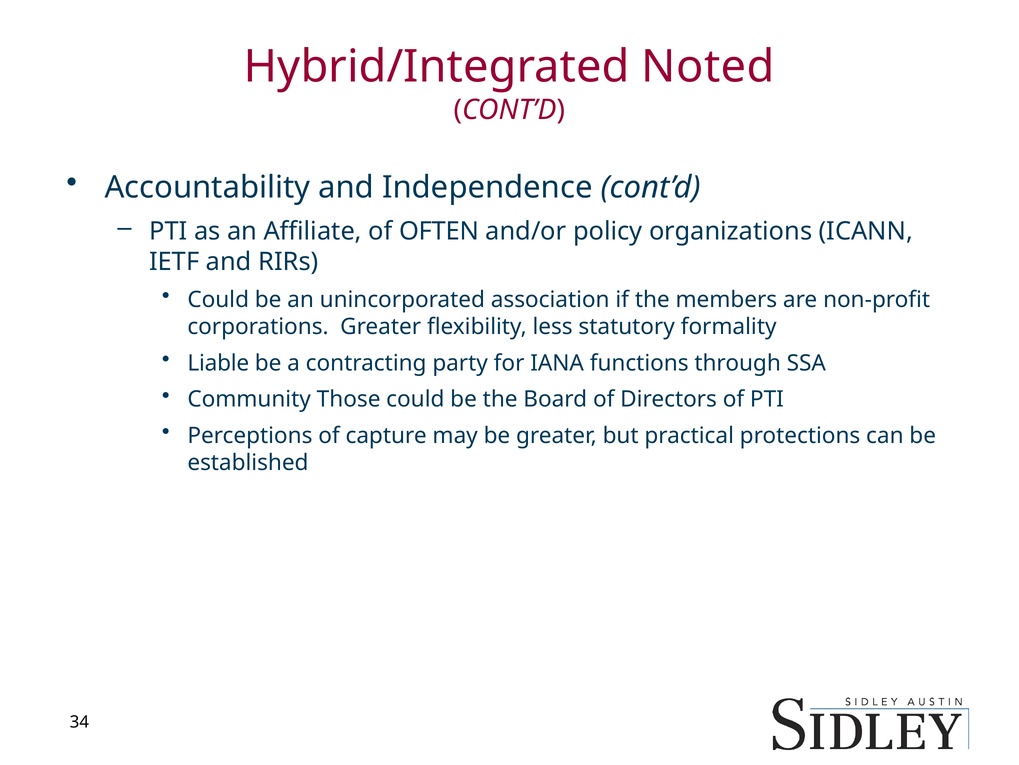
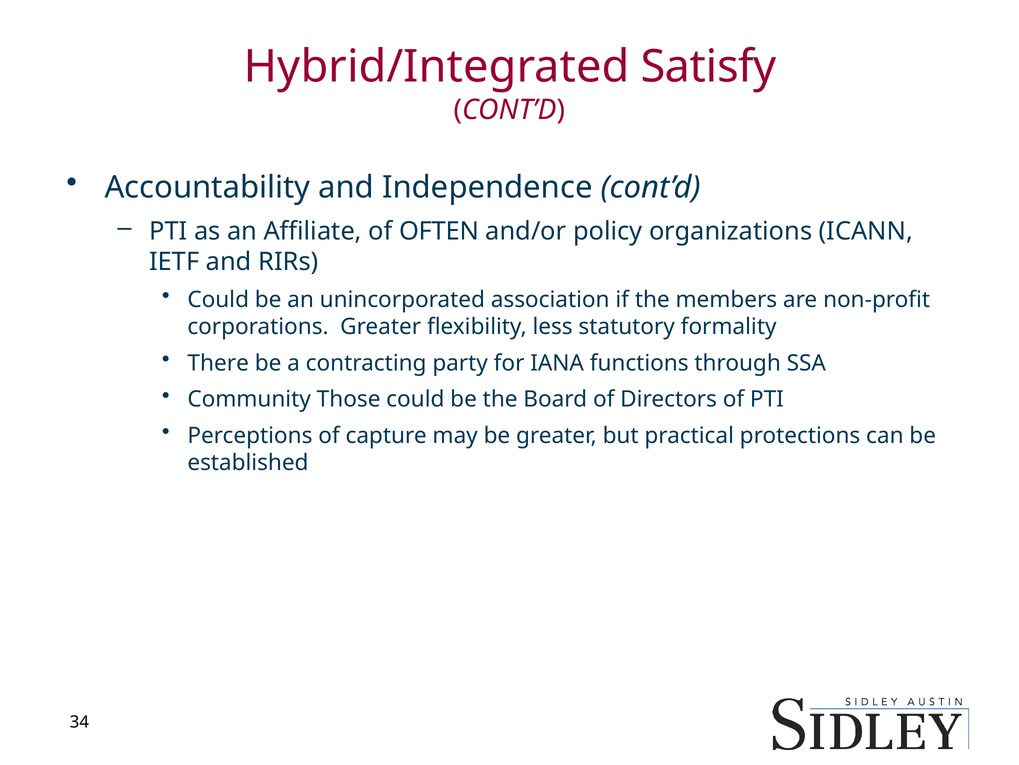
Noted: Noted -> Satisfy
Liable: Liable -> There
